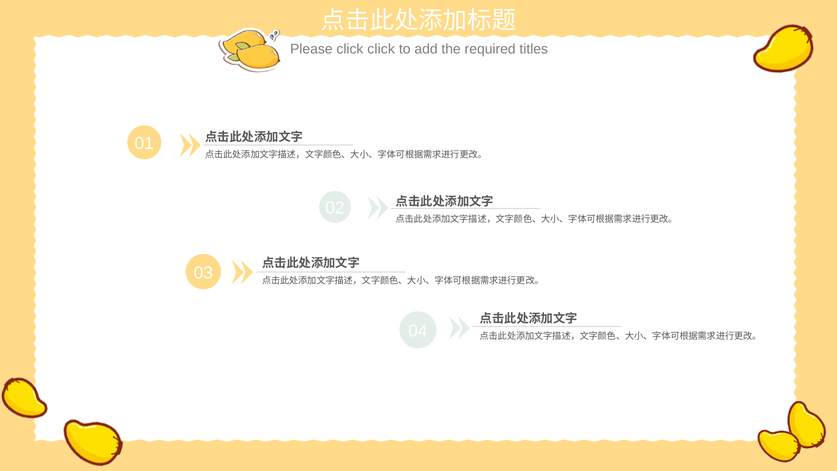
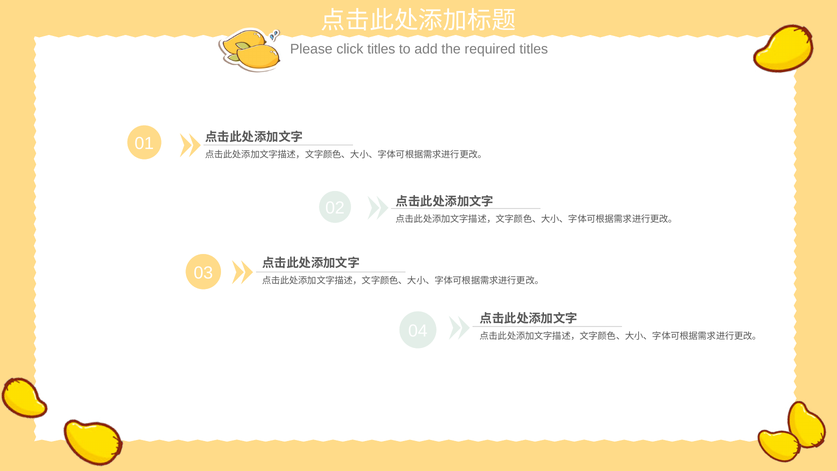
click click: click -> titles
